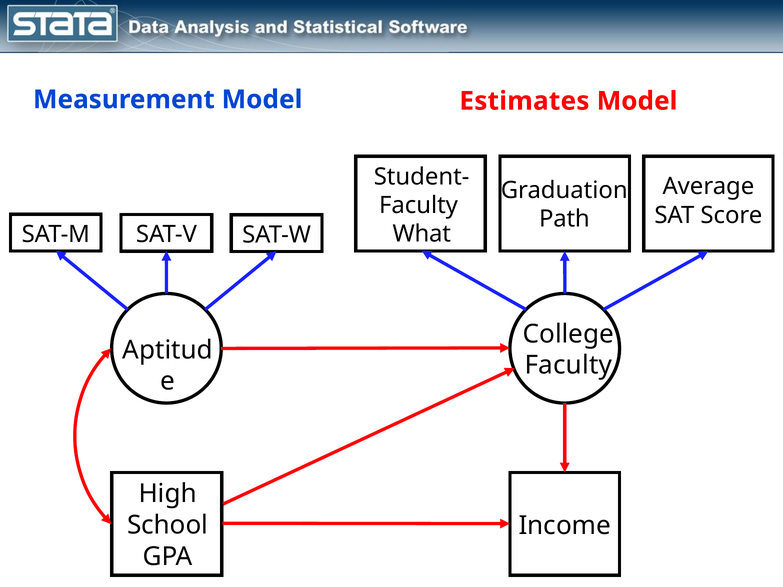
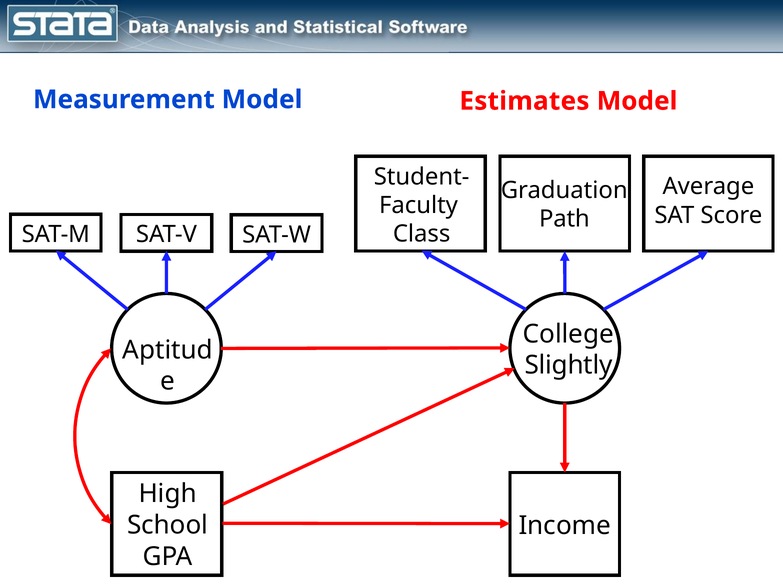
What: What -> Class
Faculty at (568, 366): Faculty -> Slightly
